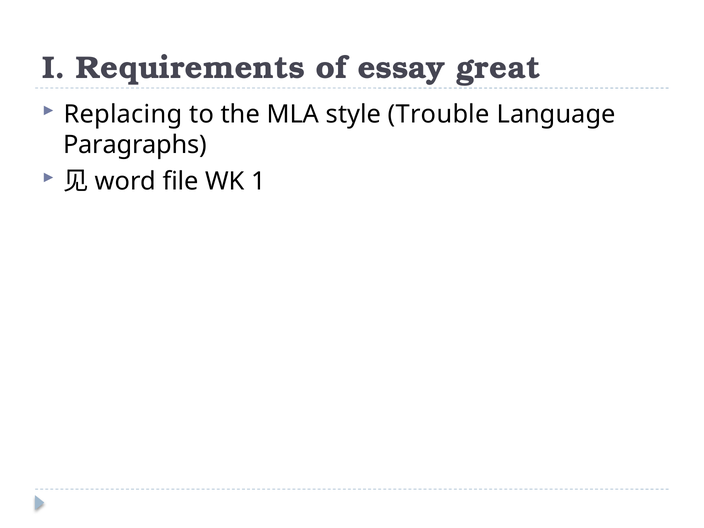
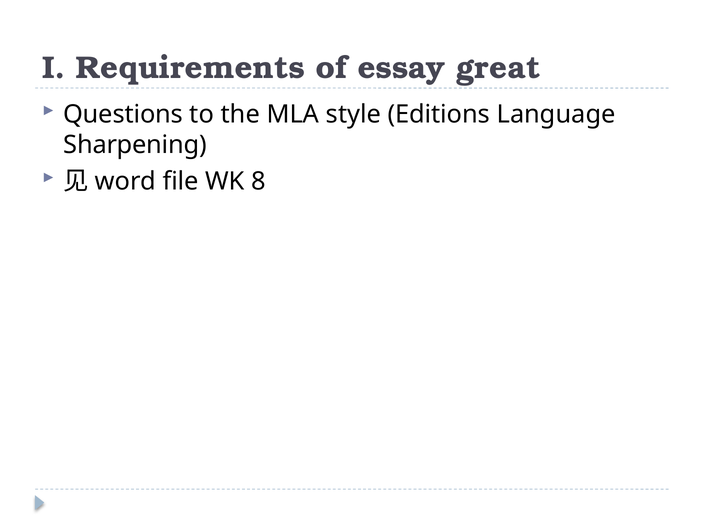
Replacing: Replacing -> Questions
Trouble: Trouble -> Editions
Paragraphs: Paragraphs -> Sharpening
1: 1 -> 8
